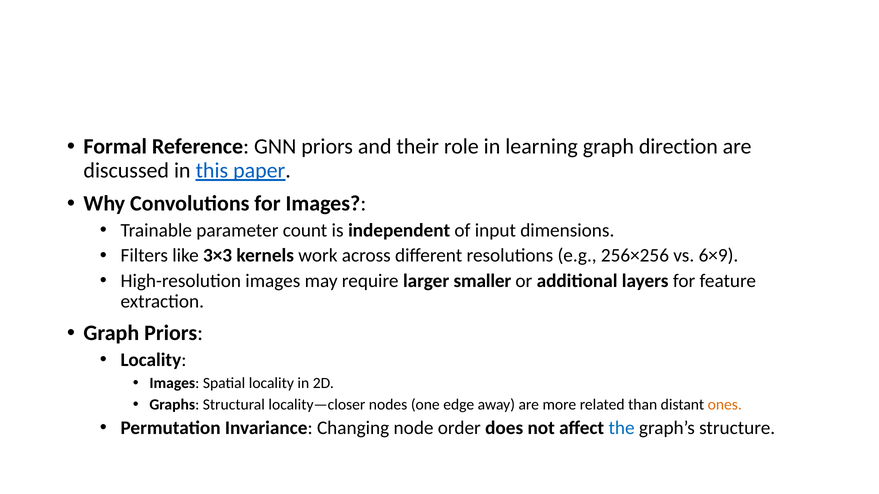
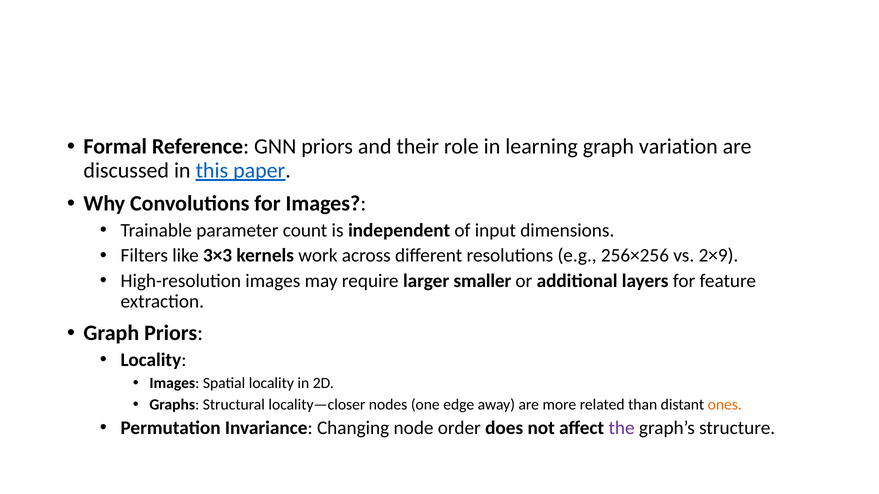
direction: direction -> variation
6×9: 6×9 -> 2×9
the colour: blue -> purple
